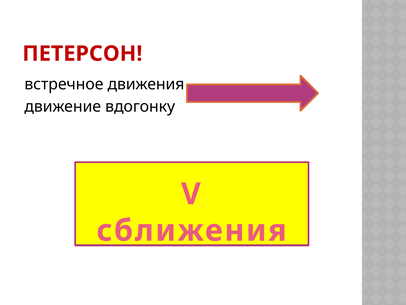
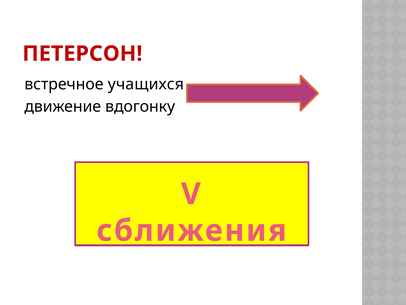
движения: движения -> учащихся
